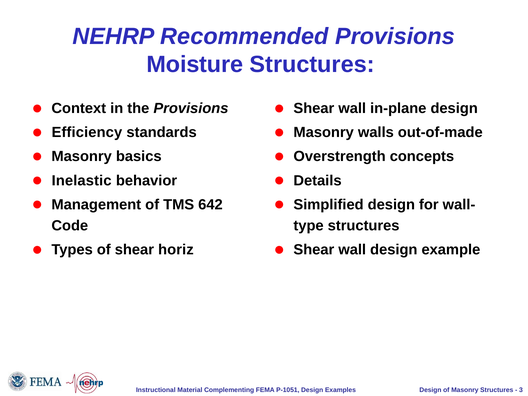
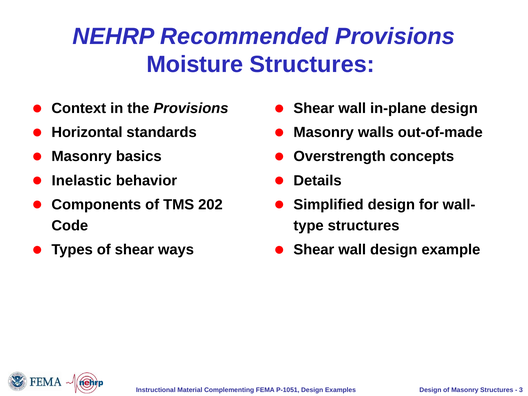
Efficiency: Efficiency -> Horizontal
Management: Management -> Components
642: 642 -> 202
horiz: horiz -> ways
